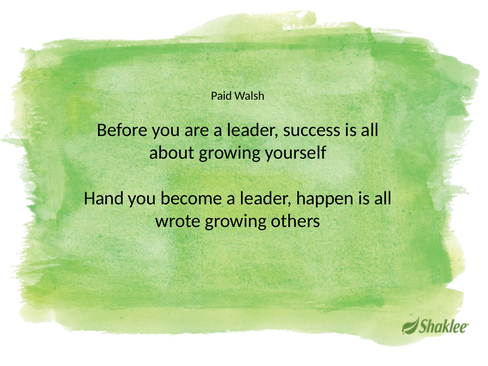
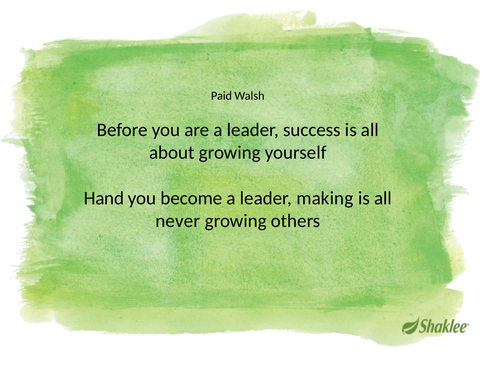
happen: happen -> making
wrote: wrote -> never
